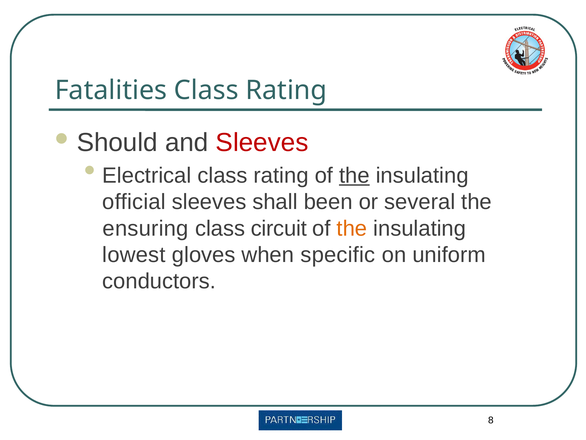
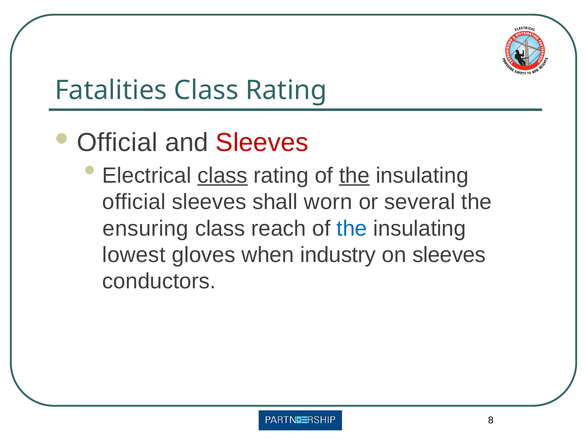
Should at (117, 142): Should -> Official
class at (223, 175) underline: none -> present
been: been -> worn
circuit: circuit -> reach
the at (352, 228) colour: orange -> blue
specific: specific -> industry
on uniform: uniform -> sleeves
